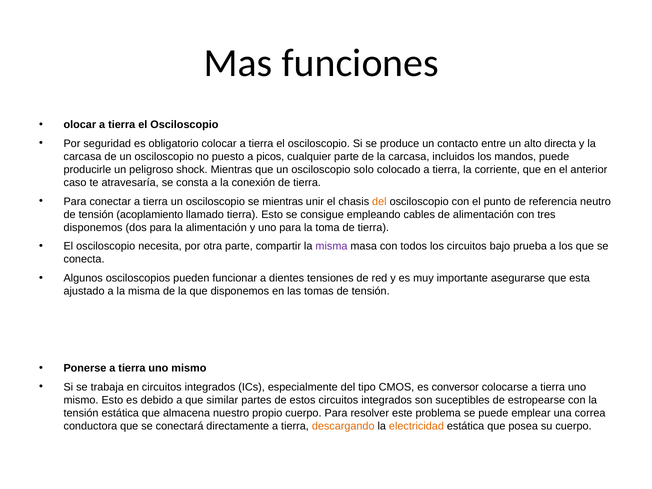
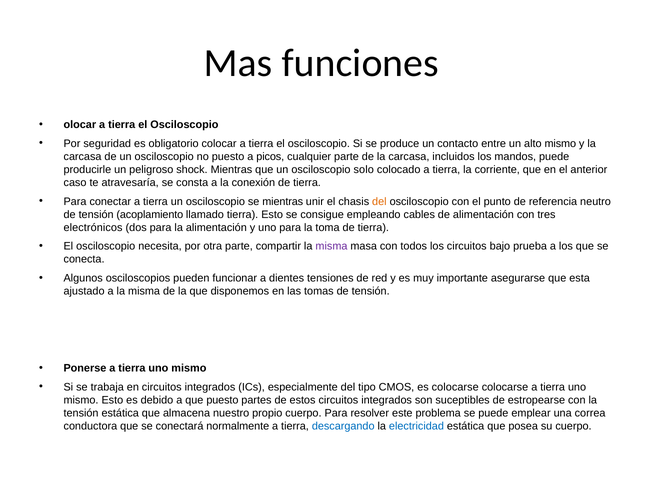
alto directa: directa -> mismo
disponemos at (93, 228): disponemos -> electrónicos
es conversor: conversor -> colocarse
que similar: similar -> puesto
directamente: directamente -> normalmente
descargando colour: orange -> blue
electricidad colour: orange -> blue
